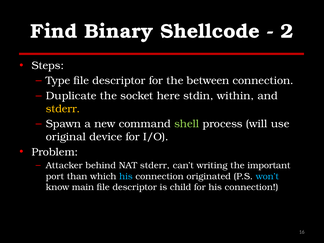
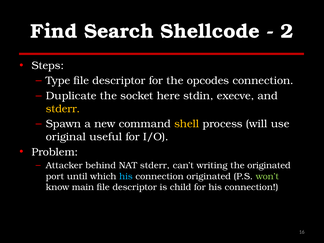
Binary: Binary -> Search
between: between -> opcodes
within: within -> execve
shell colour: light green -> yellow
device: device -> useful
the important: important -> originated
than: than -> until
won’t colour: light blue -> light green
